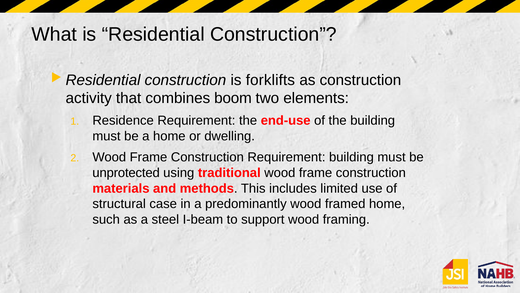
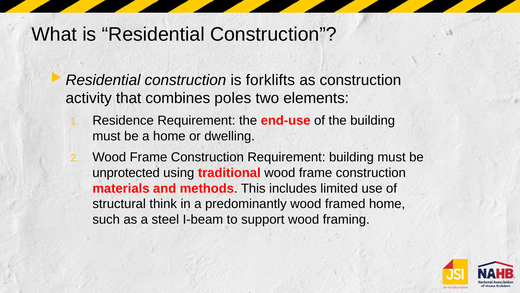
boom: boom -> poles
case: case -> think
